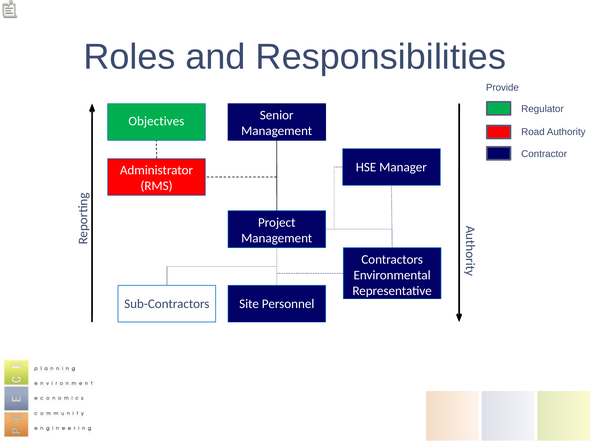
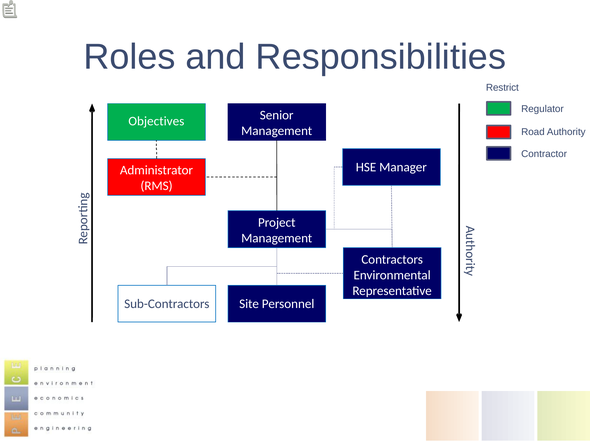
Provide: Provide -> Restrict
